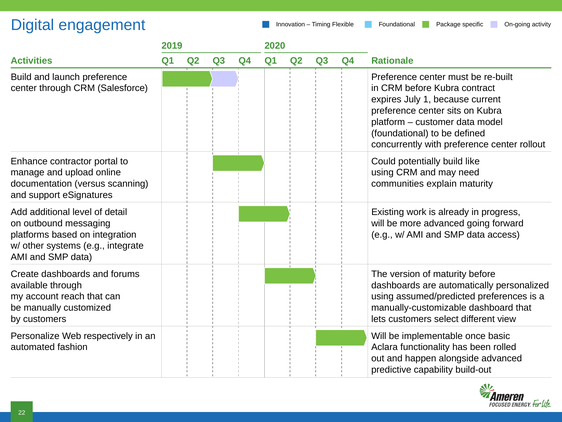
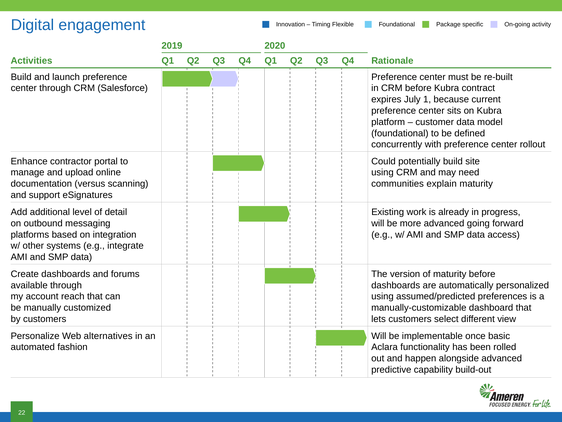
like: like -> site
respectively: respectively -> alternatives
